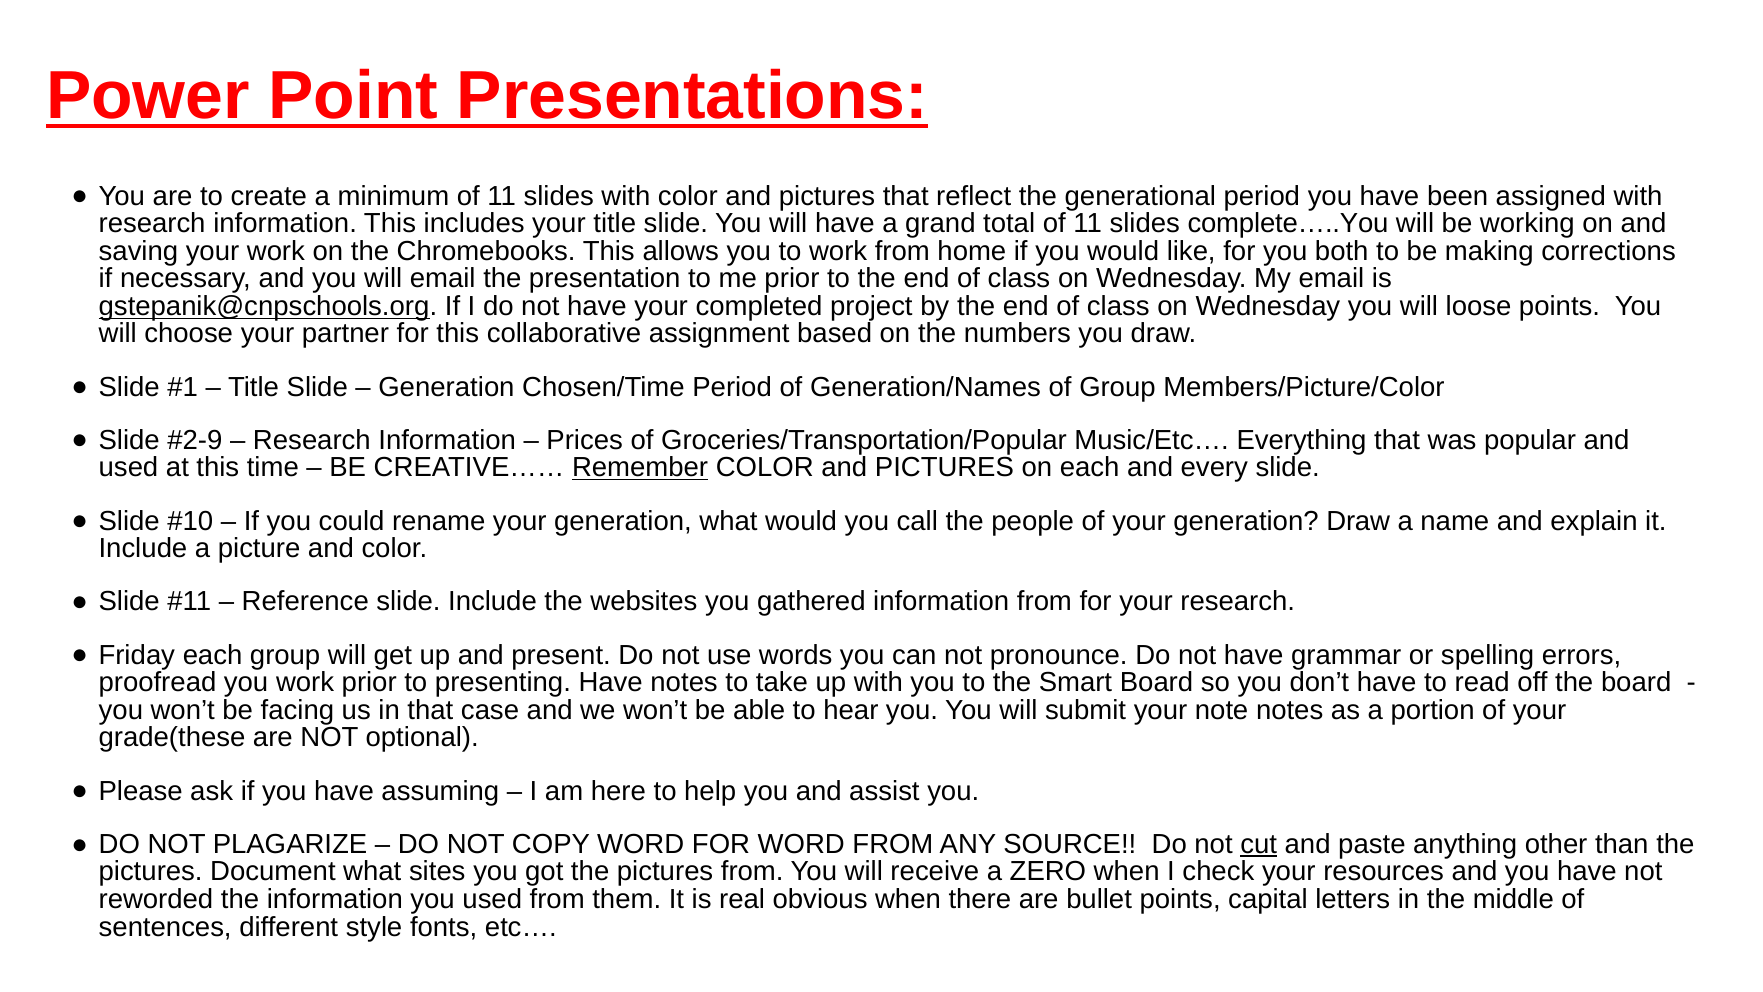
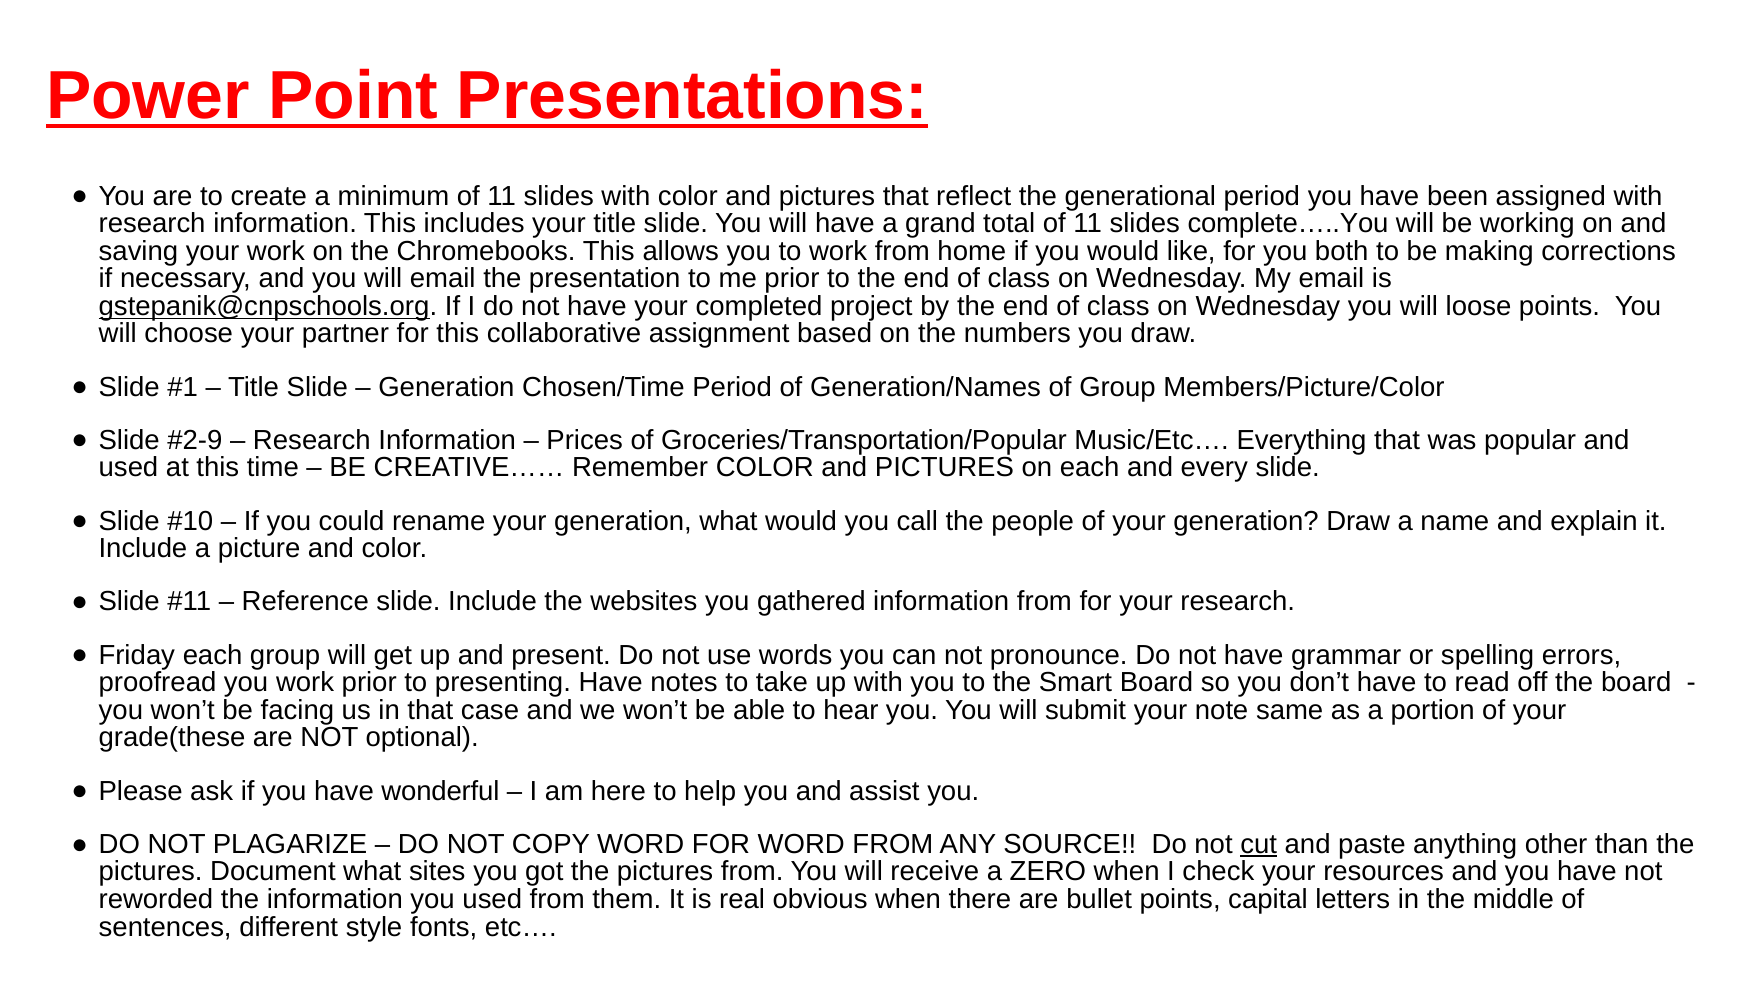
Remember underline: present -> none
note notes: notes -> same
assuming: assuming -> wonderful
